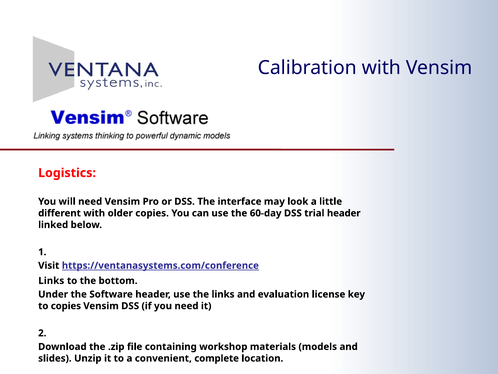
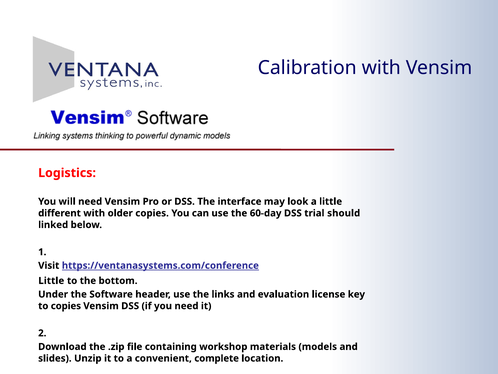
trial header: header -> should
Links at (51, 280): Links -> Little
